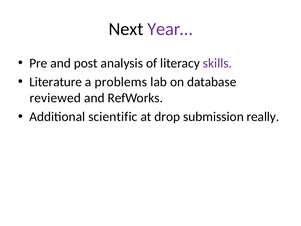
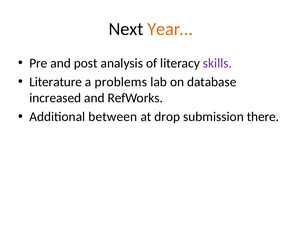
Year… colour: purple -> orange
reviewed: reviewed -> increased
scientific: scientific -> between
really: really -> there
